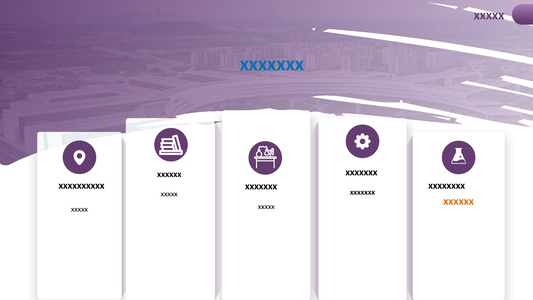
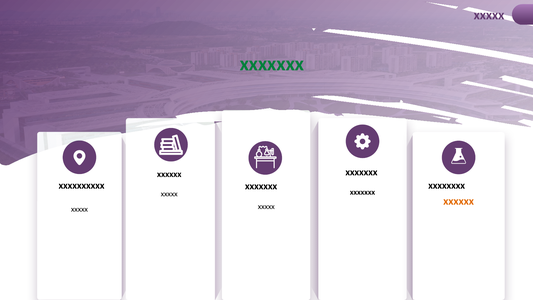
xxxxxxx at (272, 64) colour: blue -> green
